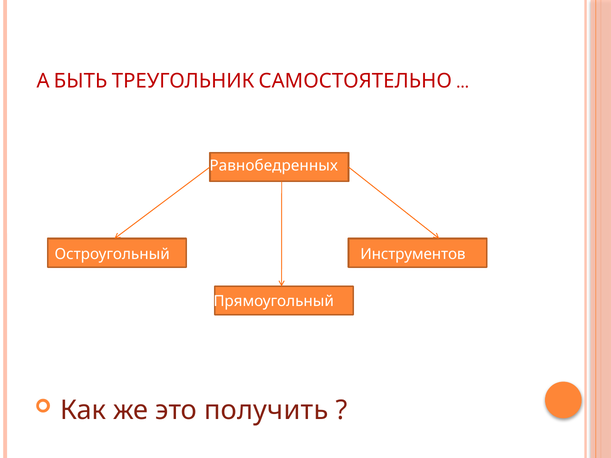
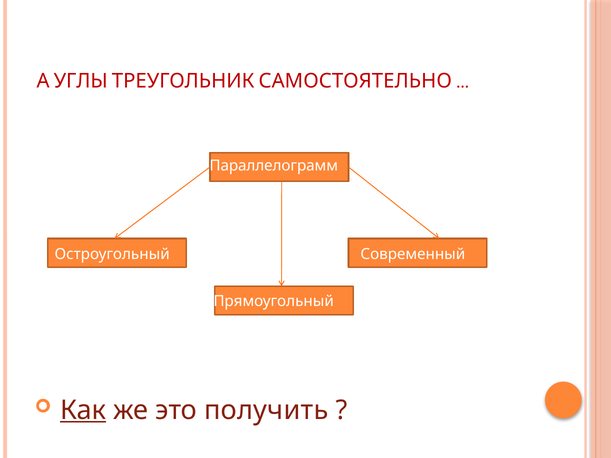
БЫТЬ: БЫТЬ -> УГЛЫ
Равнобедренных: Равнобедренных -> Параллелограмм
Инструментов: Инструментов -> Современный
Как underline: none -> present
